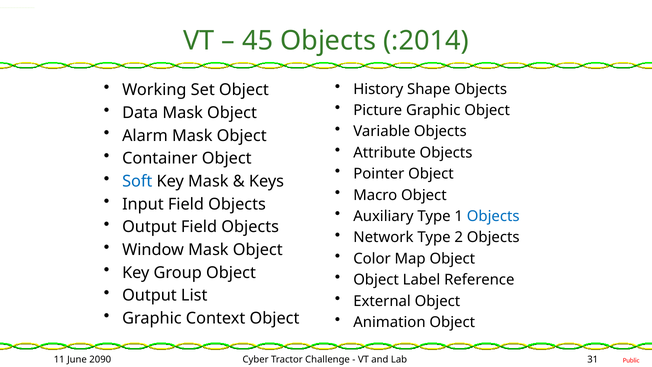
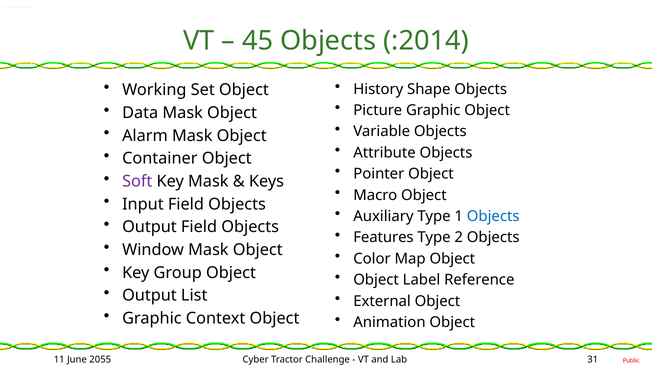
Soft colour: blue -> purple
Network: Network -> Features
2090: 2090 -> 2055
